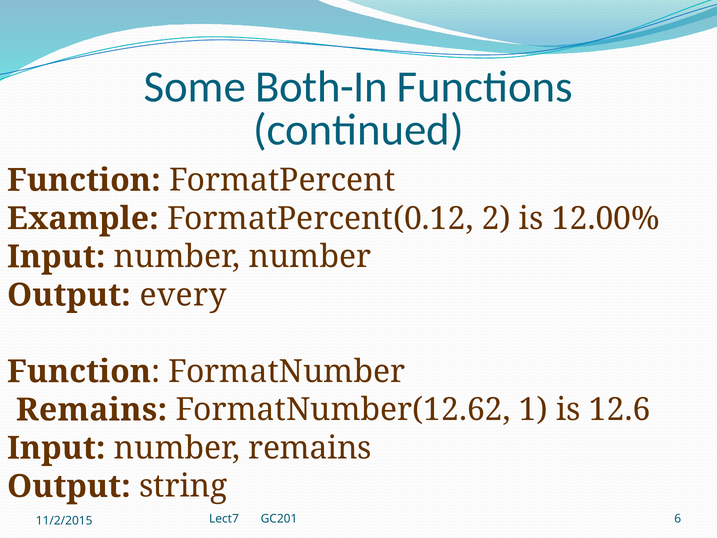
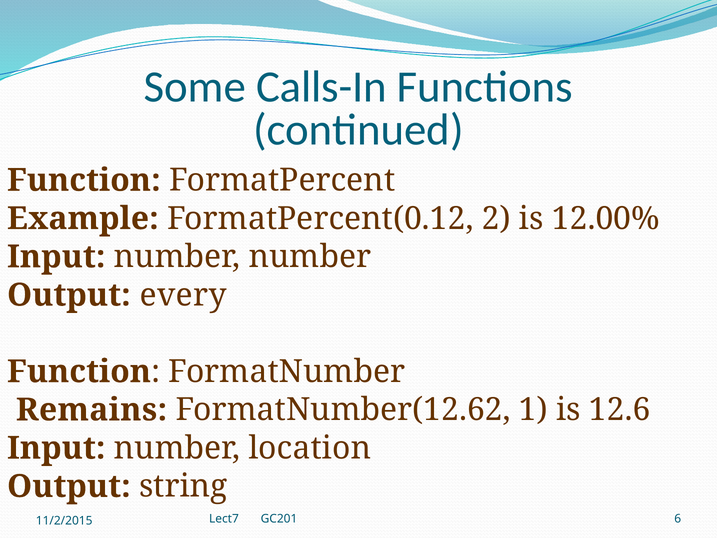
Both-In: Both-In -> Calls-In
number remains: remains -> location
